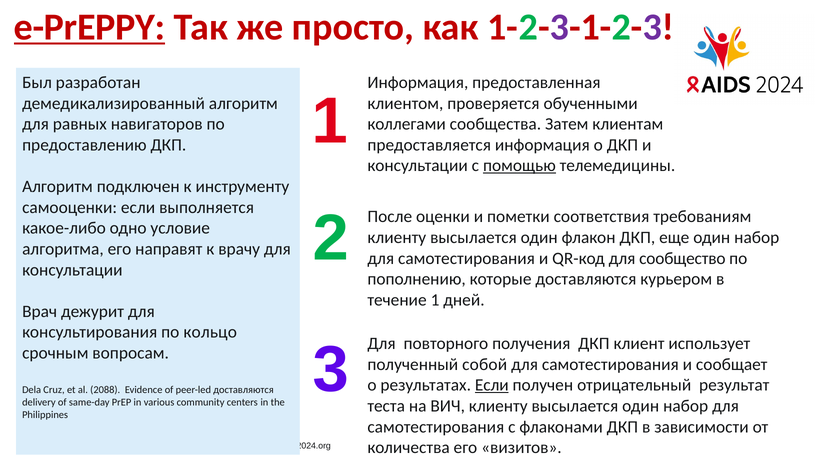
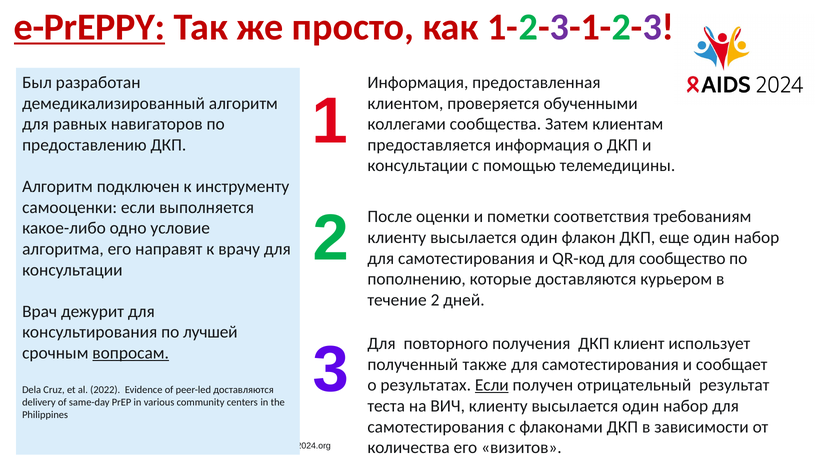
помощью underline: present -> none
течение 1: 1 -> 2
кольцо: кольцо -> лучшей
вопросам underline: none -> present
собой: собой -> также
2088: 2088 -> 2022
